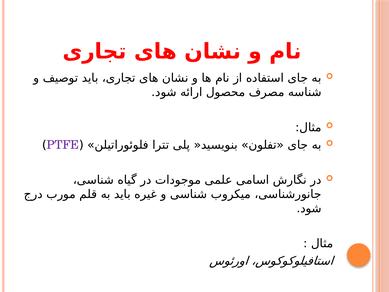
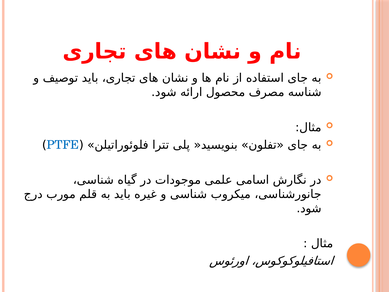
PTFE colour: purple -> blue
